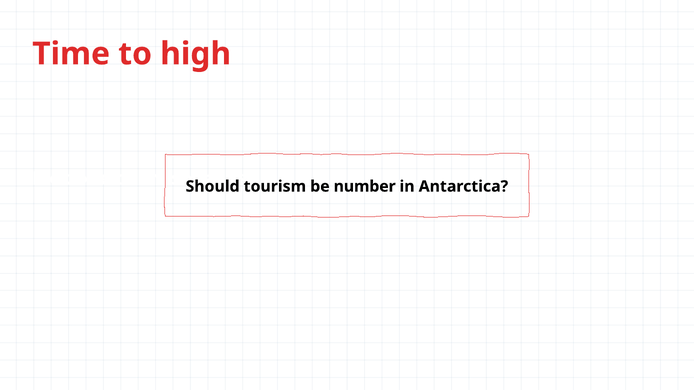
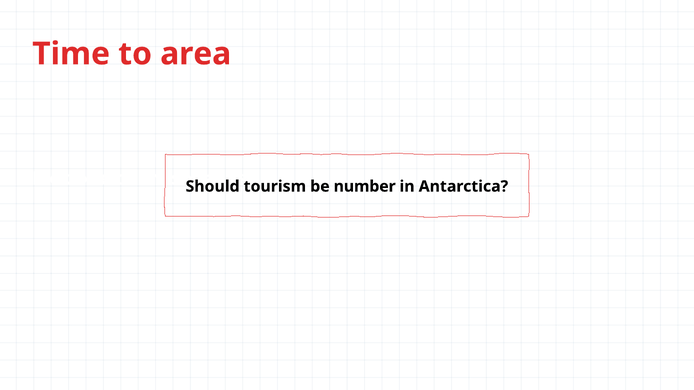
high: high -> area
